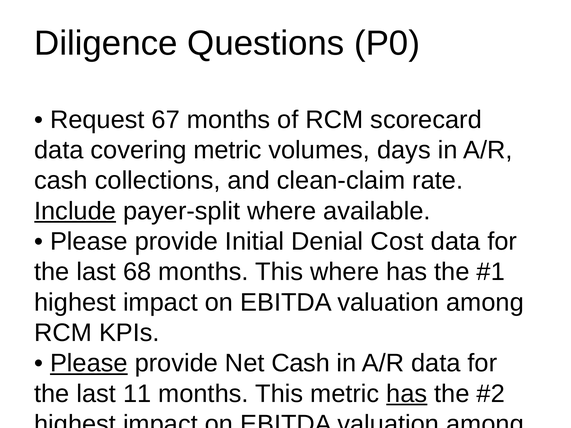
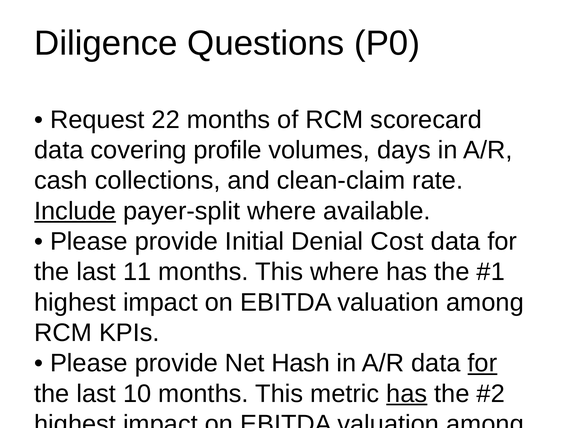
67: 67 -> 22
covering metric: metric -> profile
68: 68 -> 11
Please at (89, 363) underline: present -> none
Net Cash: Cash -> Hash
for at (482, 363) underline: none -> present
11: 11 -> 10
